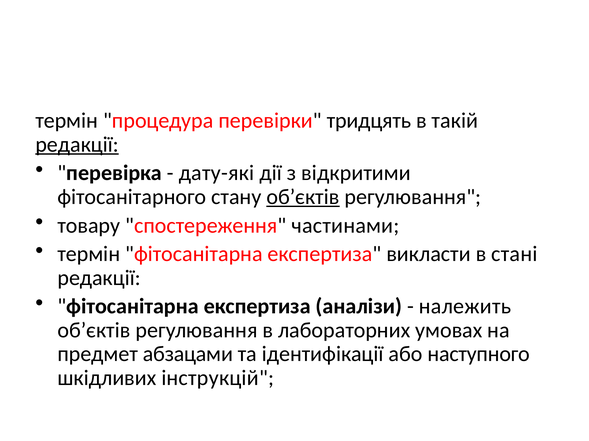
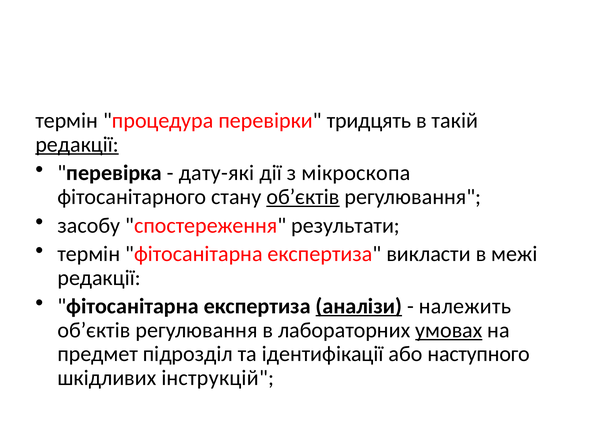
відкритими: відкритими -> мікроскопа
товару: товару -> засобу
частинами: частинами -> результати
стані: стані -> межі
аналізи underline: none -> present
умовах underline: none -> present
абзацами: абзацами -> підрозділ
